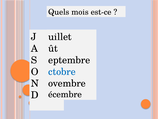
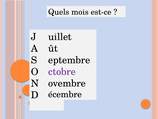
ctobre colour: blue -> purple
